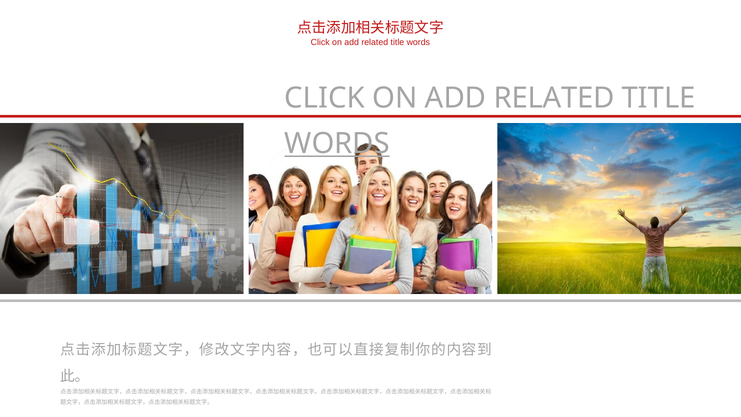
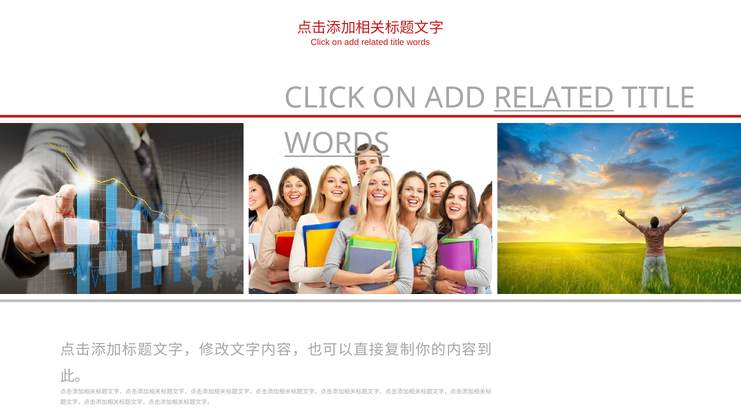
RELATED at (554, 98) underline: none -> present
